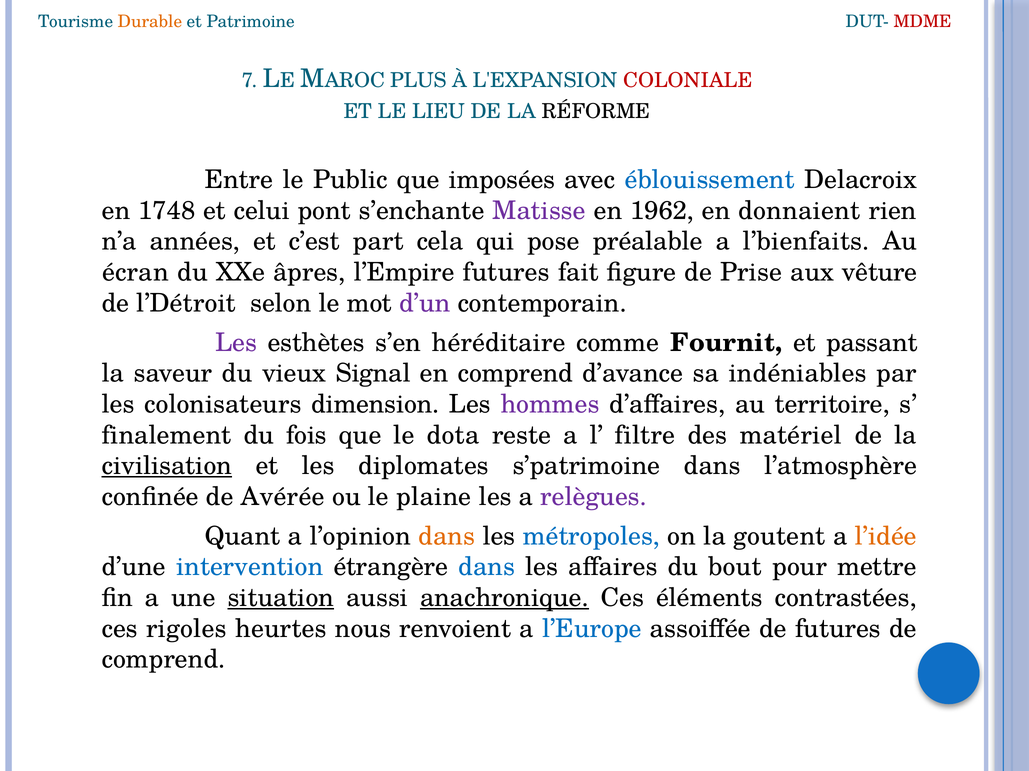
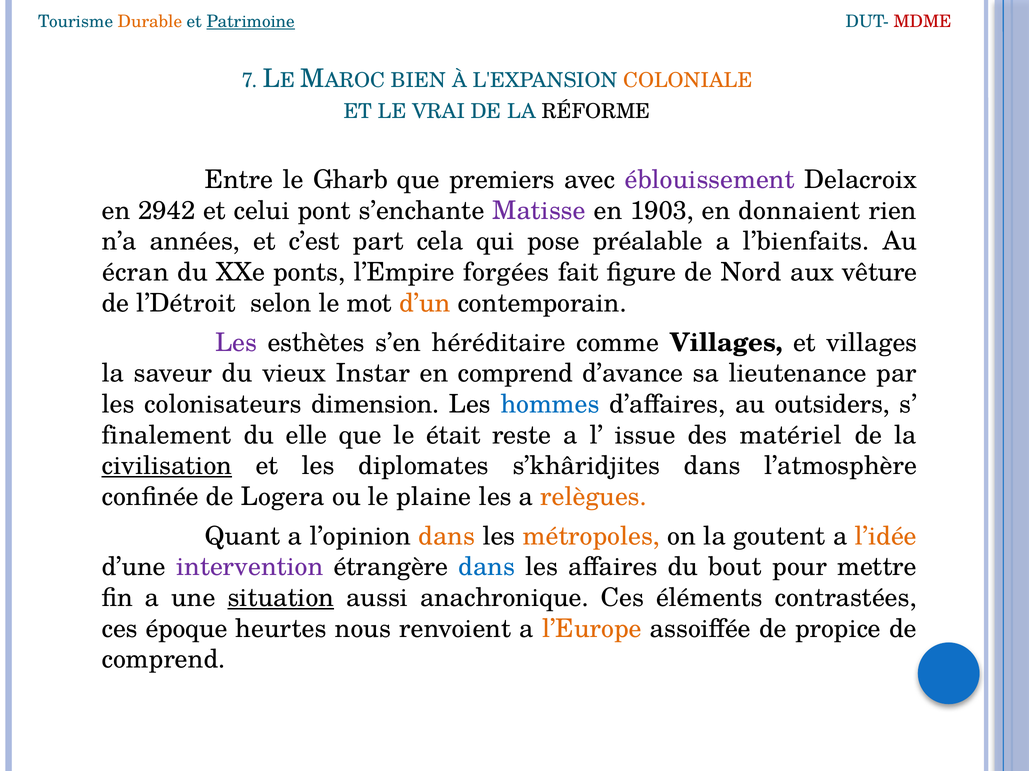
Patrimoine underline: none -> present
PLUS: PLUS -> BIEN
COLONIALE colour: red -> orange
LIEU: LIEU -> VRAI
Public: Public -> Gharb
imposées: imposées -> premiers
éblouissement colour: blue -> purple
1748: 1748 -> 2942
1962: 1962 -> 1903
âpres: âpres -> ponts
l’Empire futures: futures -> forgées
Prise: Prise -> Nord
d’un colour: purple -> orange
comme Fournit: Fournit -> Villages
et passant: passant -> villages
Signal: Signal -> Instar
indéniables: indéniables -> lieutenance
hommes colour: purple -> blue
territoire: territoire -> outsiders
fois: fois -> elle
dota: dota -> était
filtre: filtre -> issue
s’patrimoine: s’patrimoine -> s’khâridjites
Avérée: Avérée -> Logera
relègues colour: purple -> orange
métropoles colour: blue -> orange
intervention colour: blue -> purple
anachronique underline: present -> none
rigoles: rigoles -> époque
l’Europe colour: blue -> orange
de futures: futures -> propice
